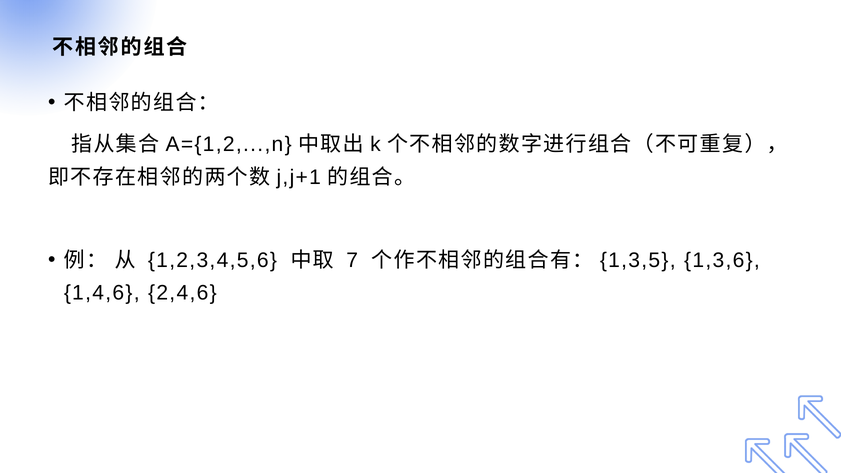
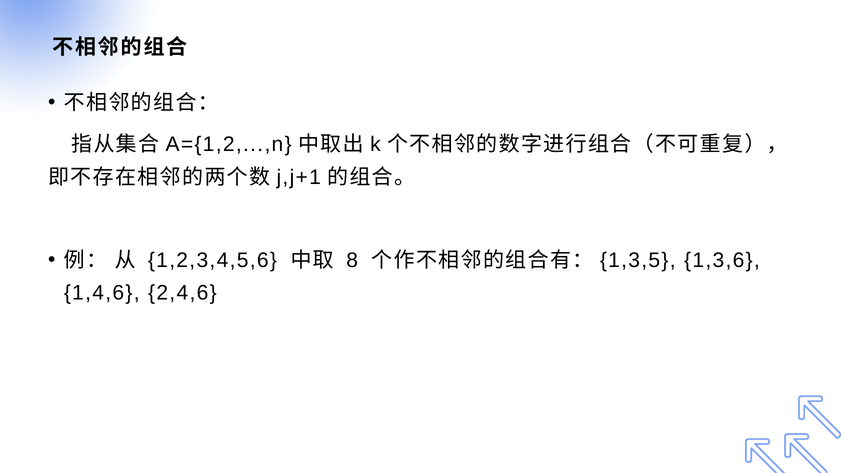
7: 7 -> 8
